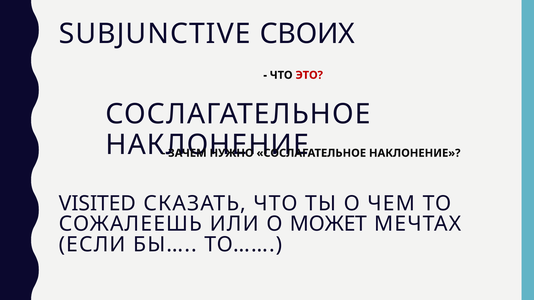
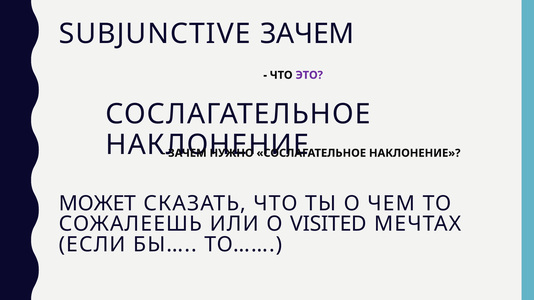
SUBJUNCTIVE СВОИХ: СВОИХ -> ЗАЧЕМ
ЭТО colour: red -> purple
VISITED: VISITED -> МОЖЕТ
МОЖЕТ: МОЖЕТ -> VISITED
